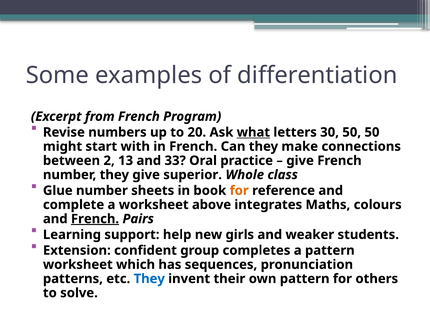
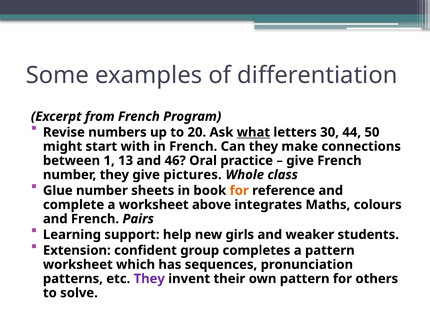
30 50: 50 -> 44
2: 2 -> 1
33: 33 -> 46
superior: superior -> pictures
French at (95, 219) underline: present -> none
They at (149, 279) colour: blue -> purple
